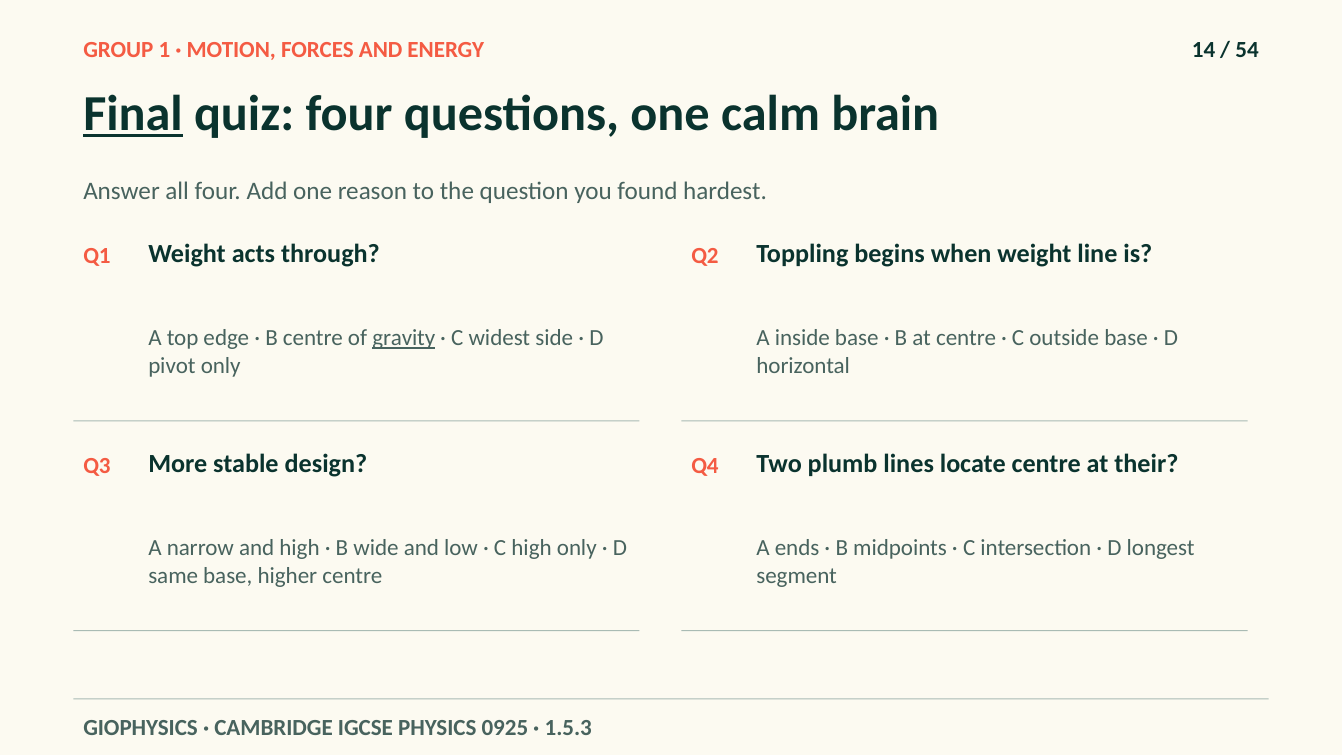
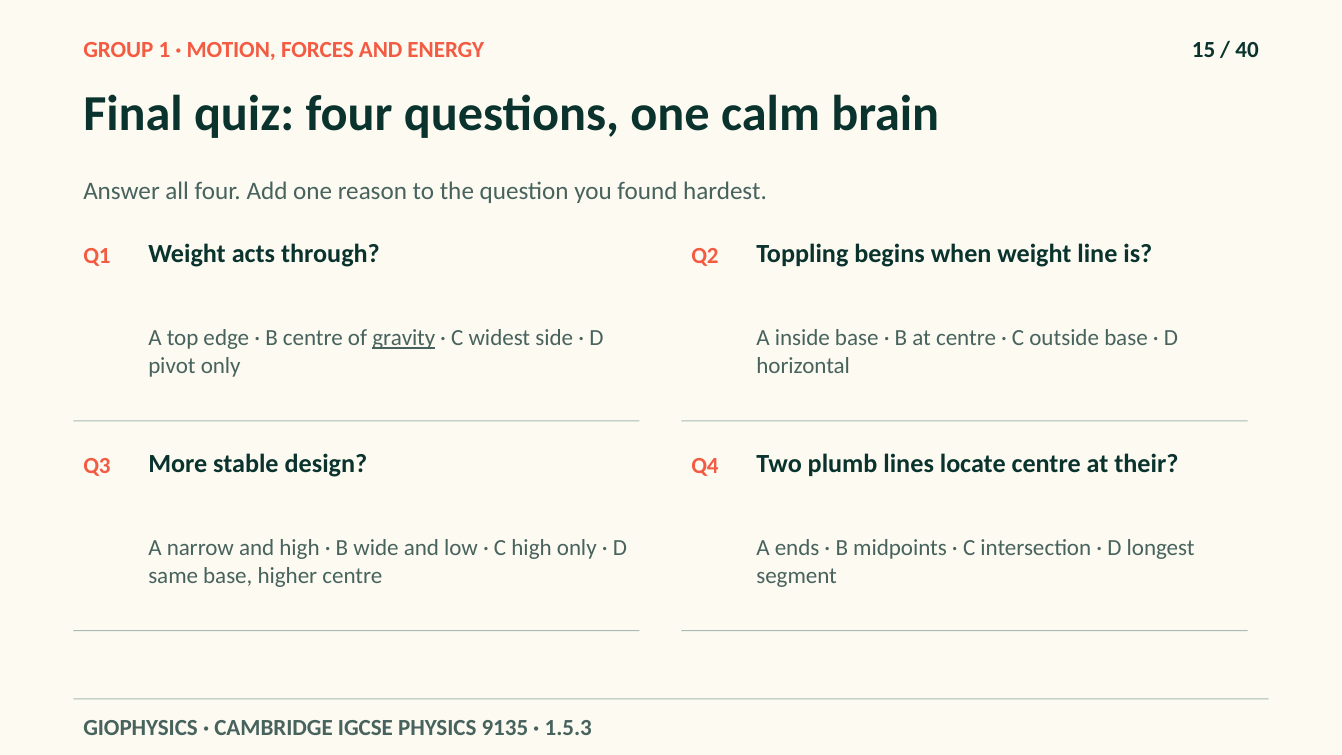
14: 14 -> 15
54: 54 -> 40
Final underline: present -> none
0925: 0925 -> 9135
